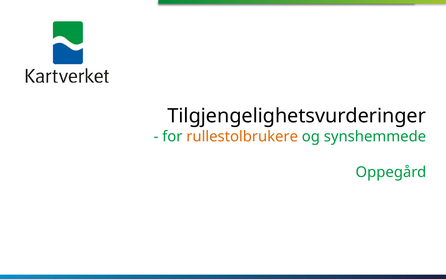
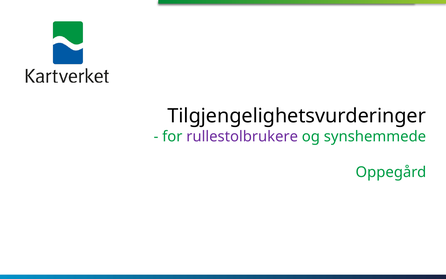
rullestolbrukere colour: orange -> purple
